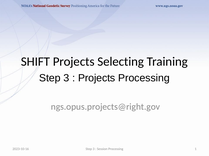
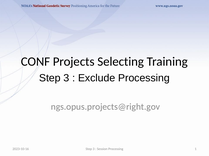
SHIFT: SHIFT -> CONF
Projects at (97, 78): Projects -> Exclude
